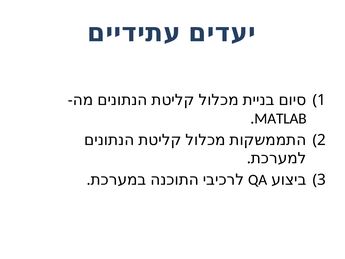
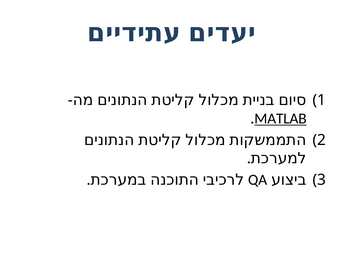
MATLAB underline: none -> present
